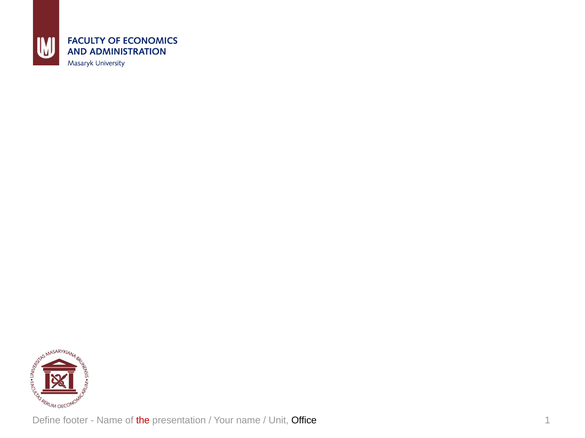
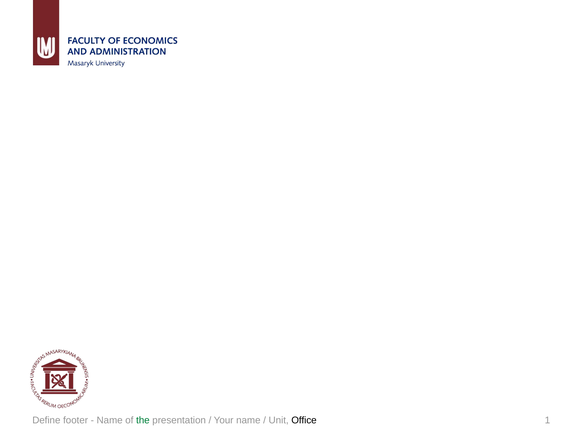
the colour: red -> green
